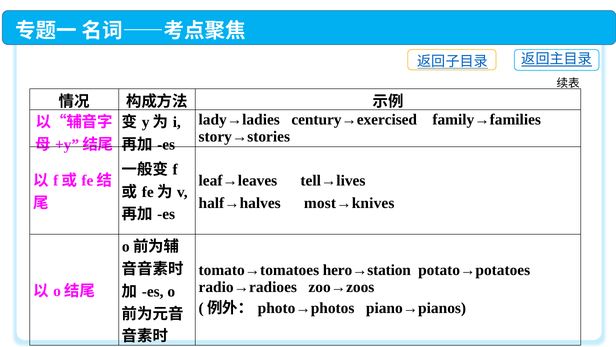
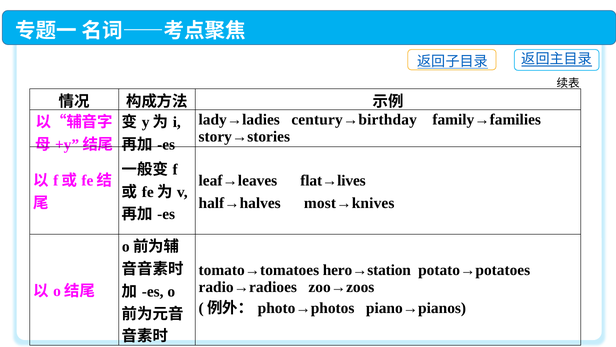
century→exercised: century→exercised -> century→birthday
tell→lives: tell→lives -> flat→lives
